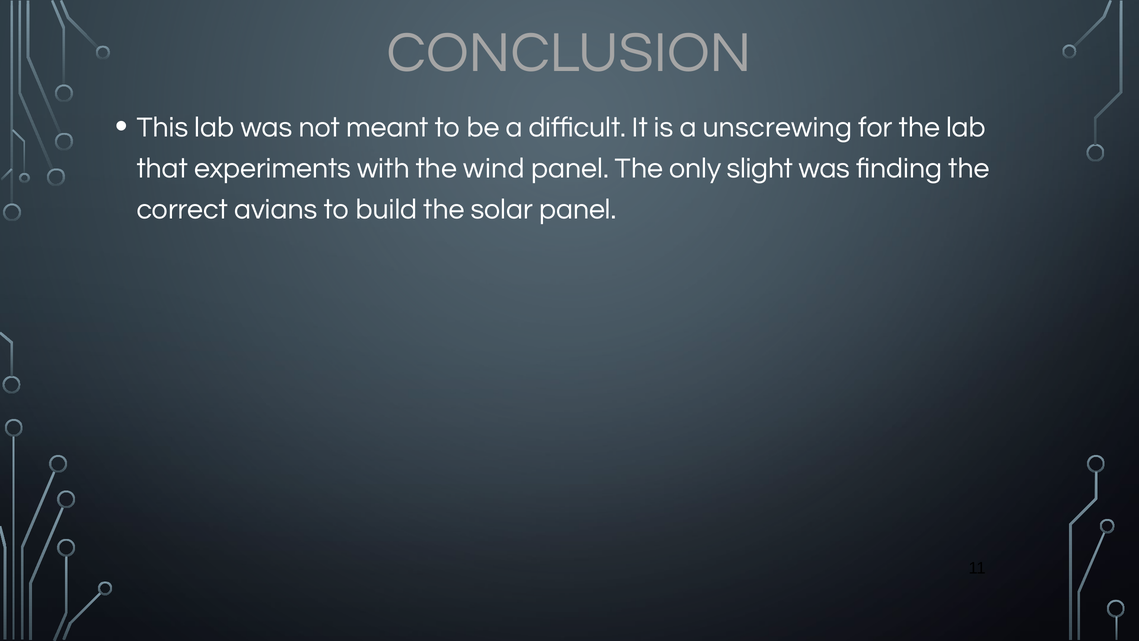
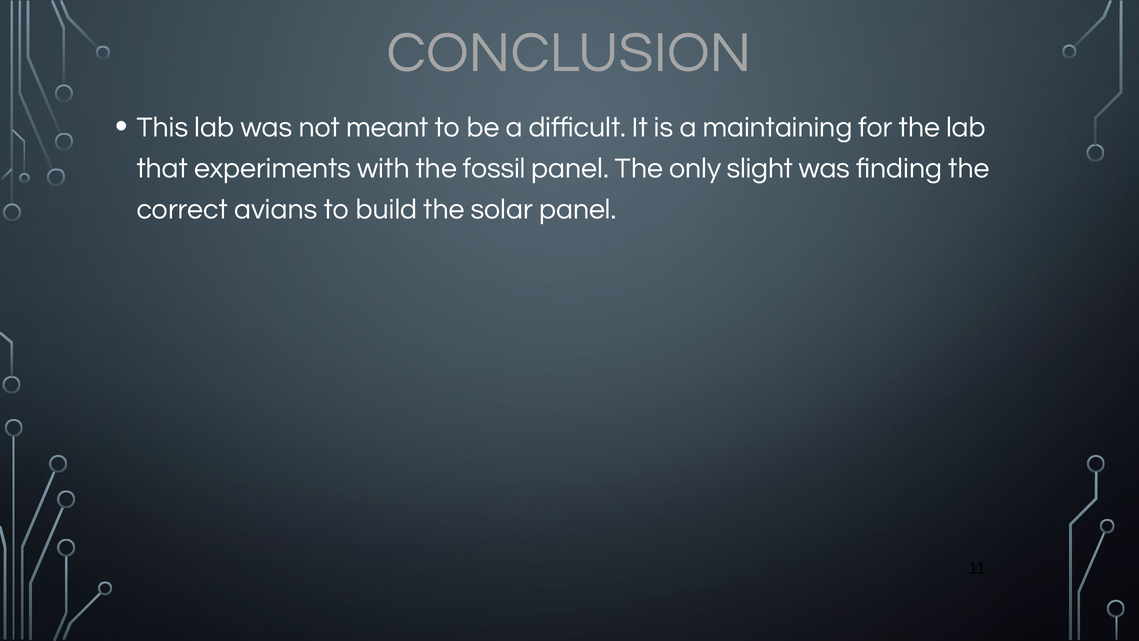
unscrewing: unscrewing -> maintaining
wind: wind -> fossil
